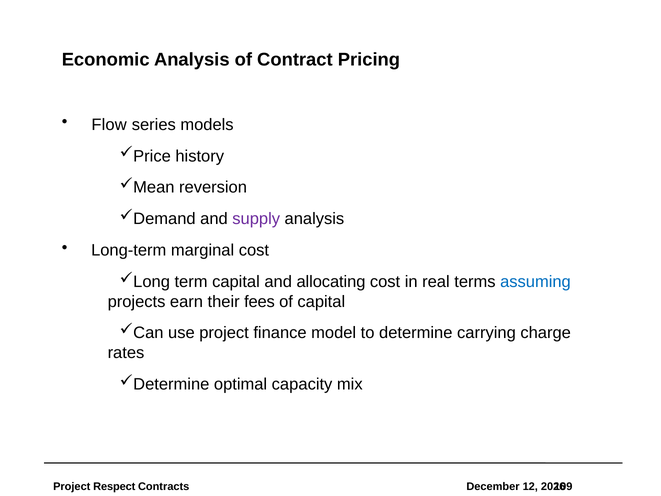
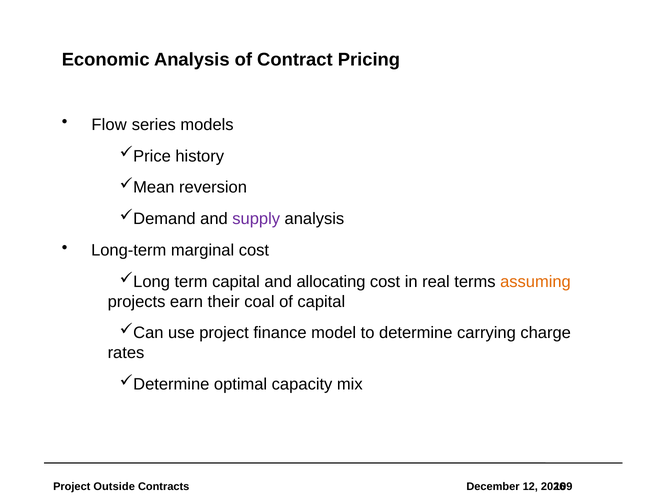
assuming colour: blue -> orange
fees: fees -> coal
Respect: Respect -> Outside
